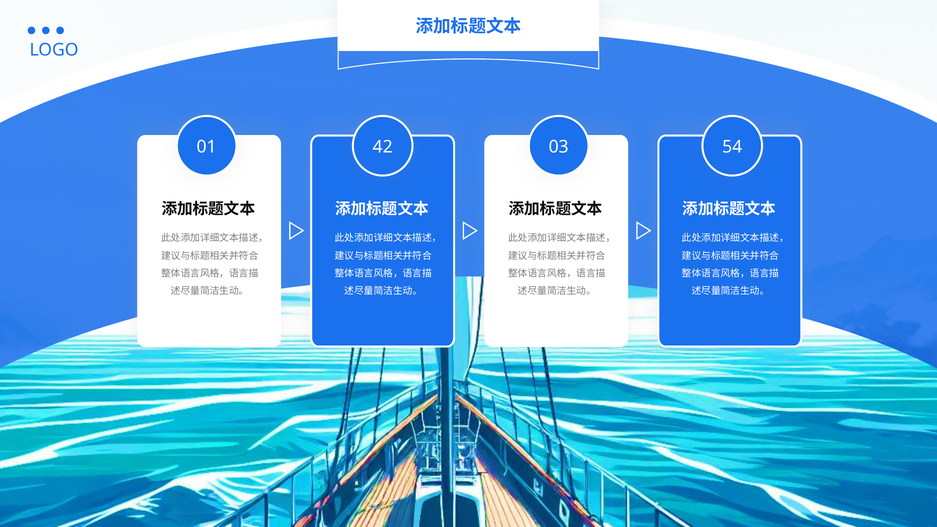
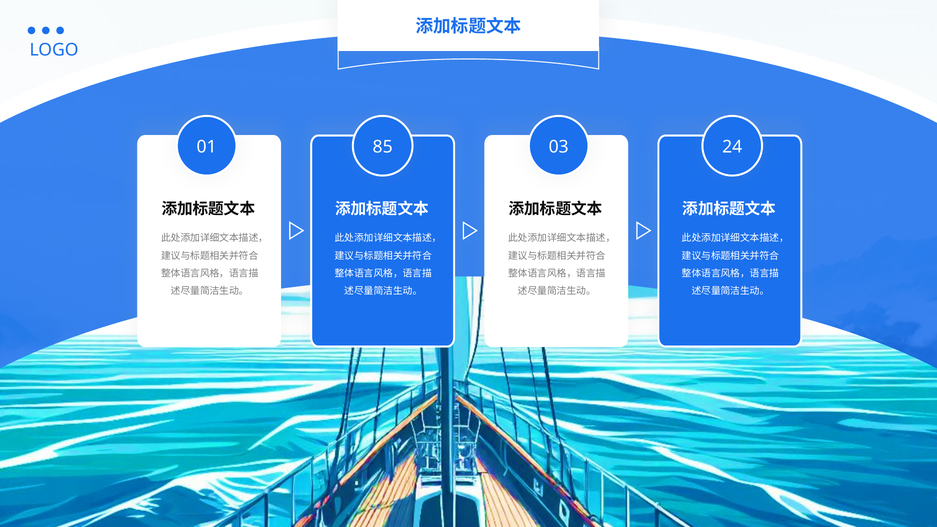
42: 42 -> 85
54: 54 -> 24
